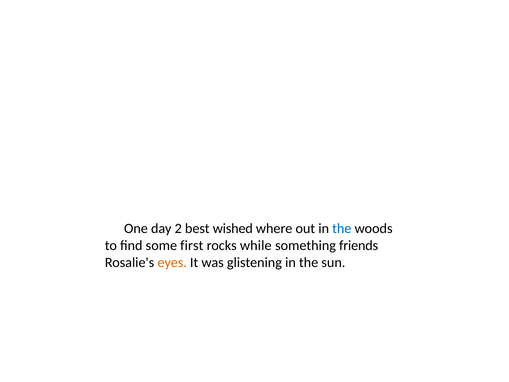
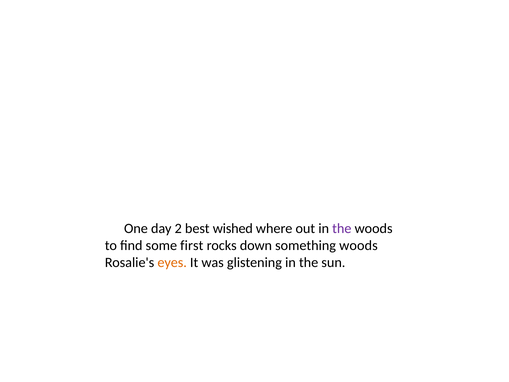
the at (342, 228) colour: blue -> purple
while: while -> down
something friends: friends -> woods
